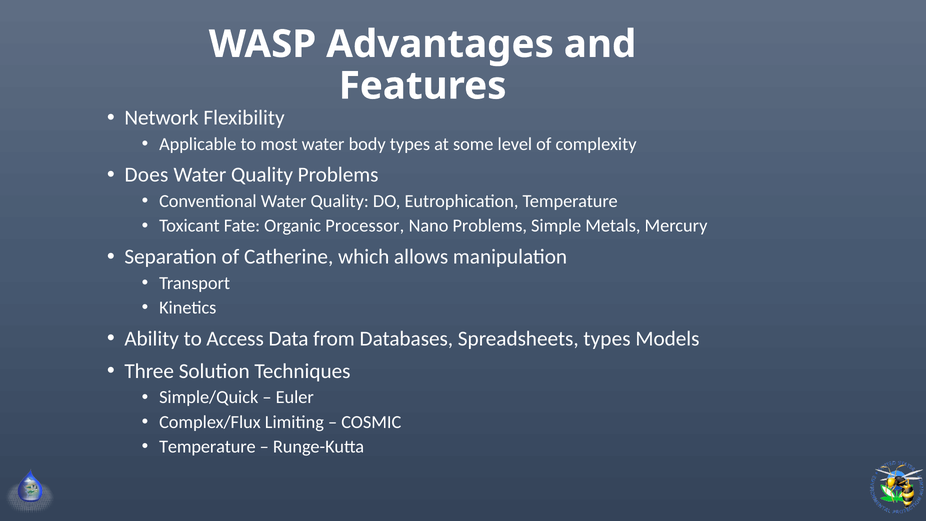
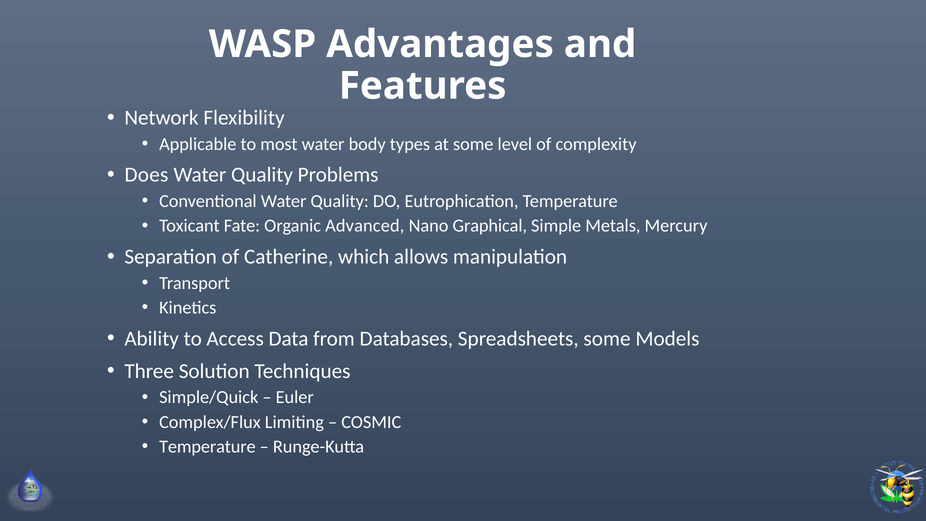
Processor: Processor -> Advanced
Nano Problems: Problems -> Graphical
Spreadsheets types: types -> some
